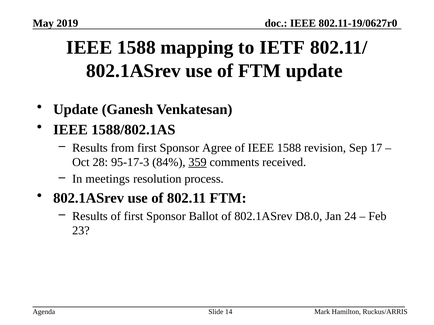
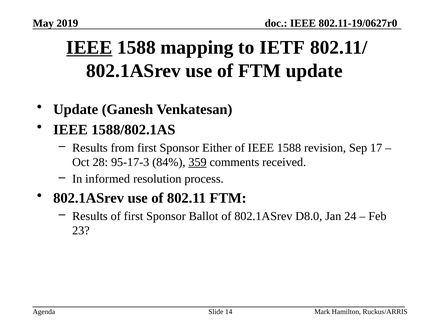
IEEE at (89, 48) underline: none -> present
Agree: Agree -> Either
meetings: meetings -> informed
